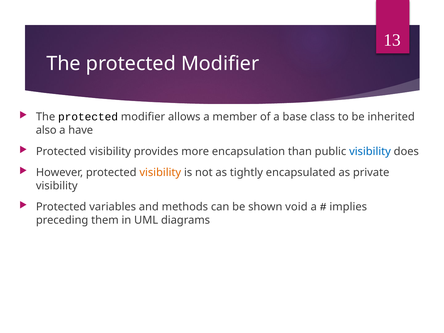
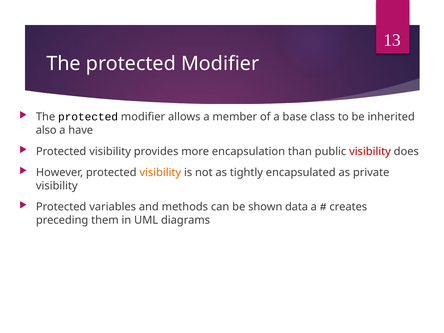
visibility at (370, 151) colour: blue -> red
void: void -> data
implies: implies -> creates
